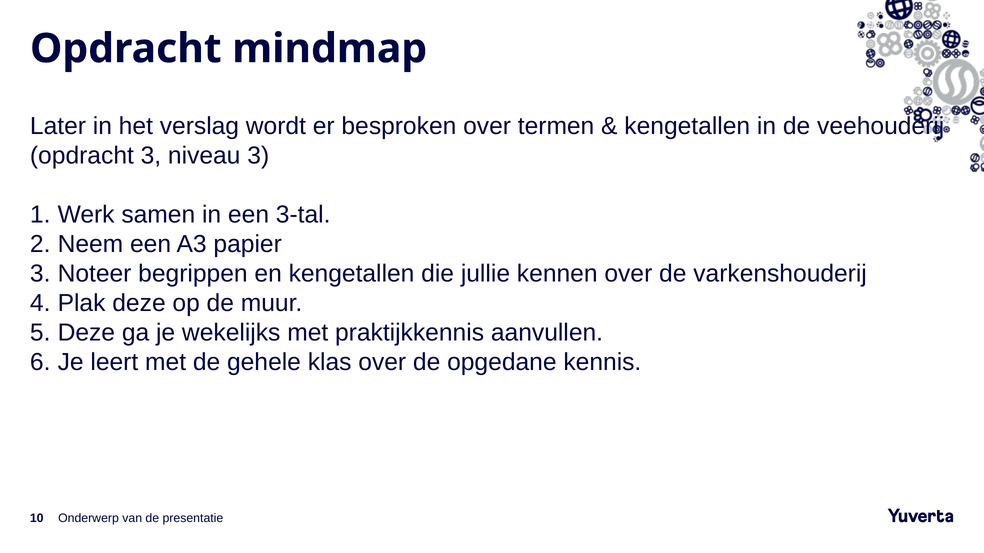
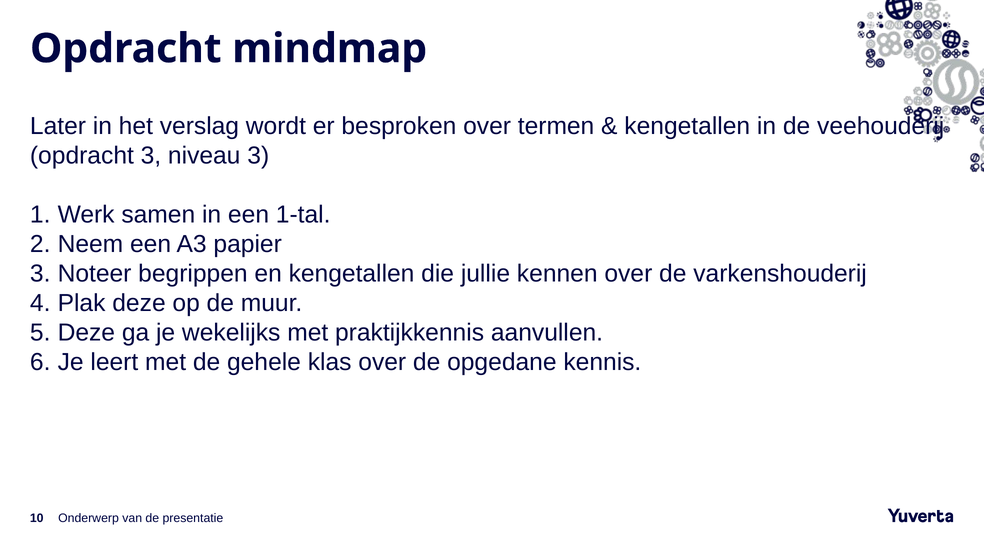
3-tal: 3-tal -> 1-tal
